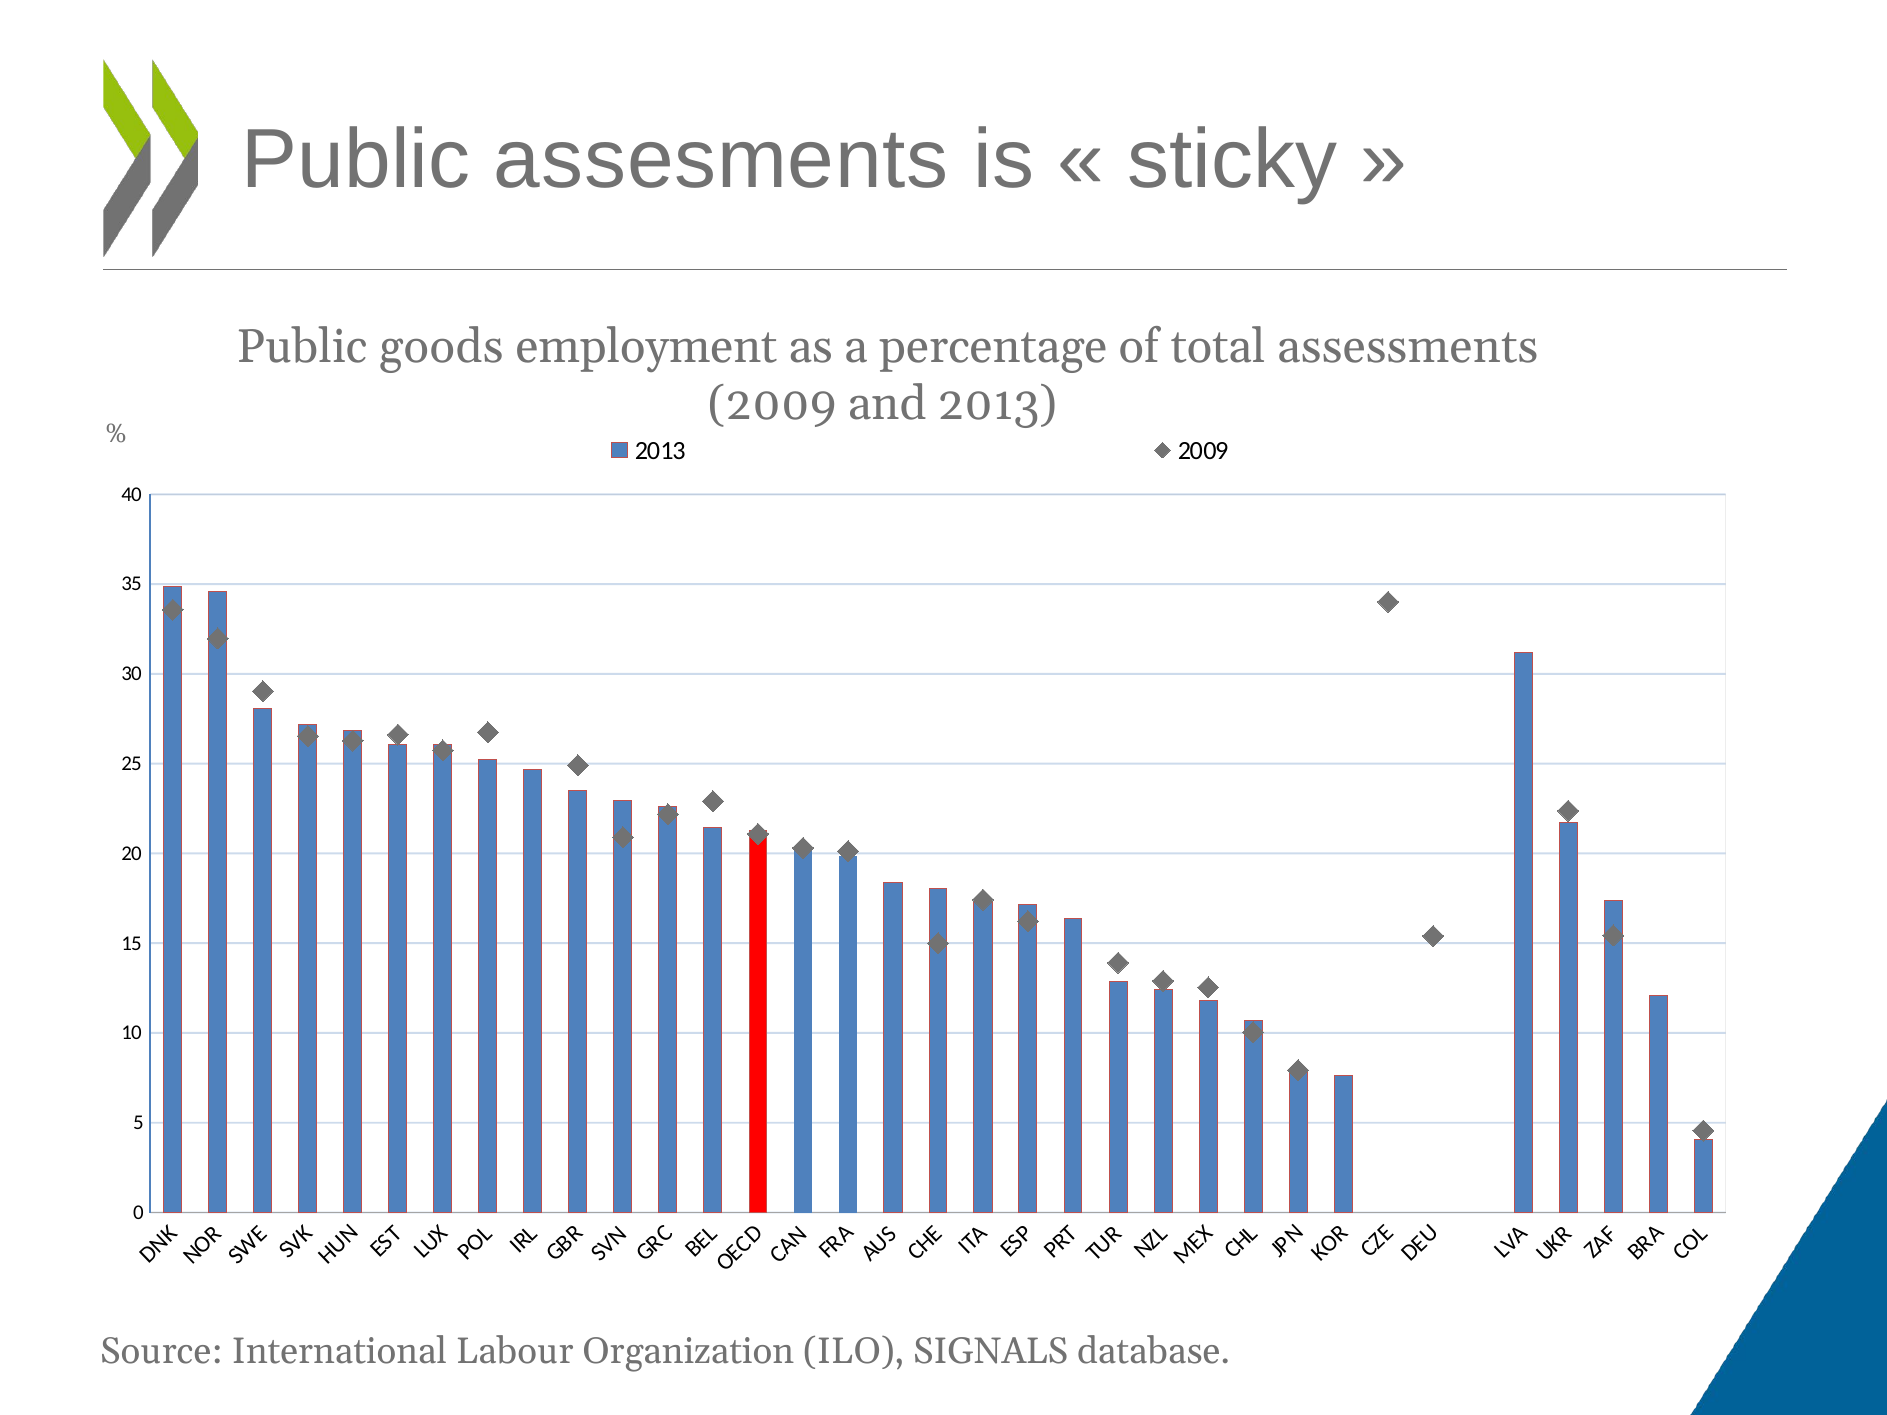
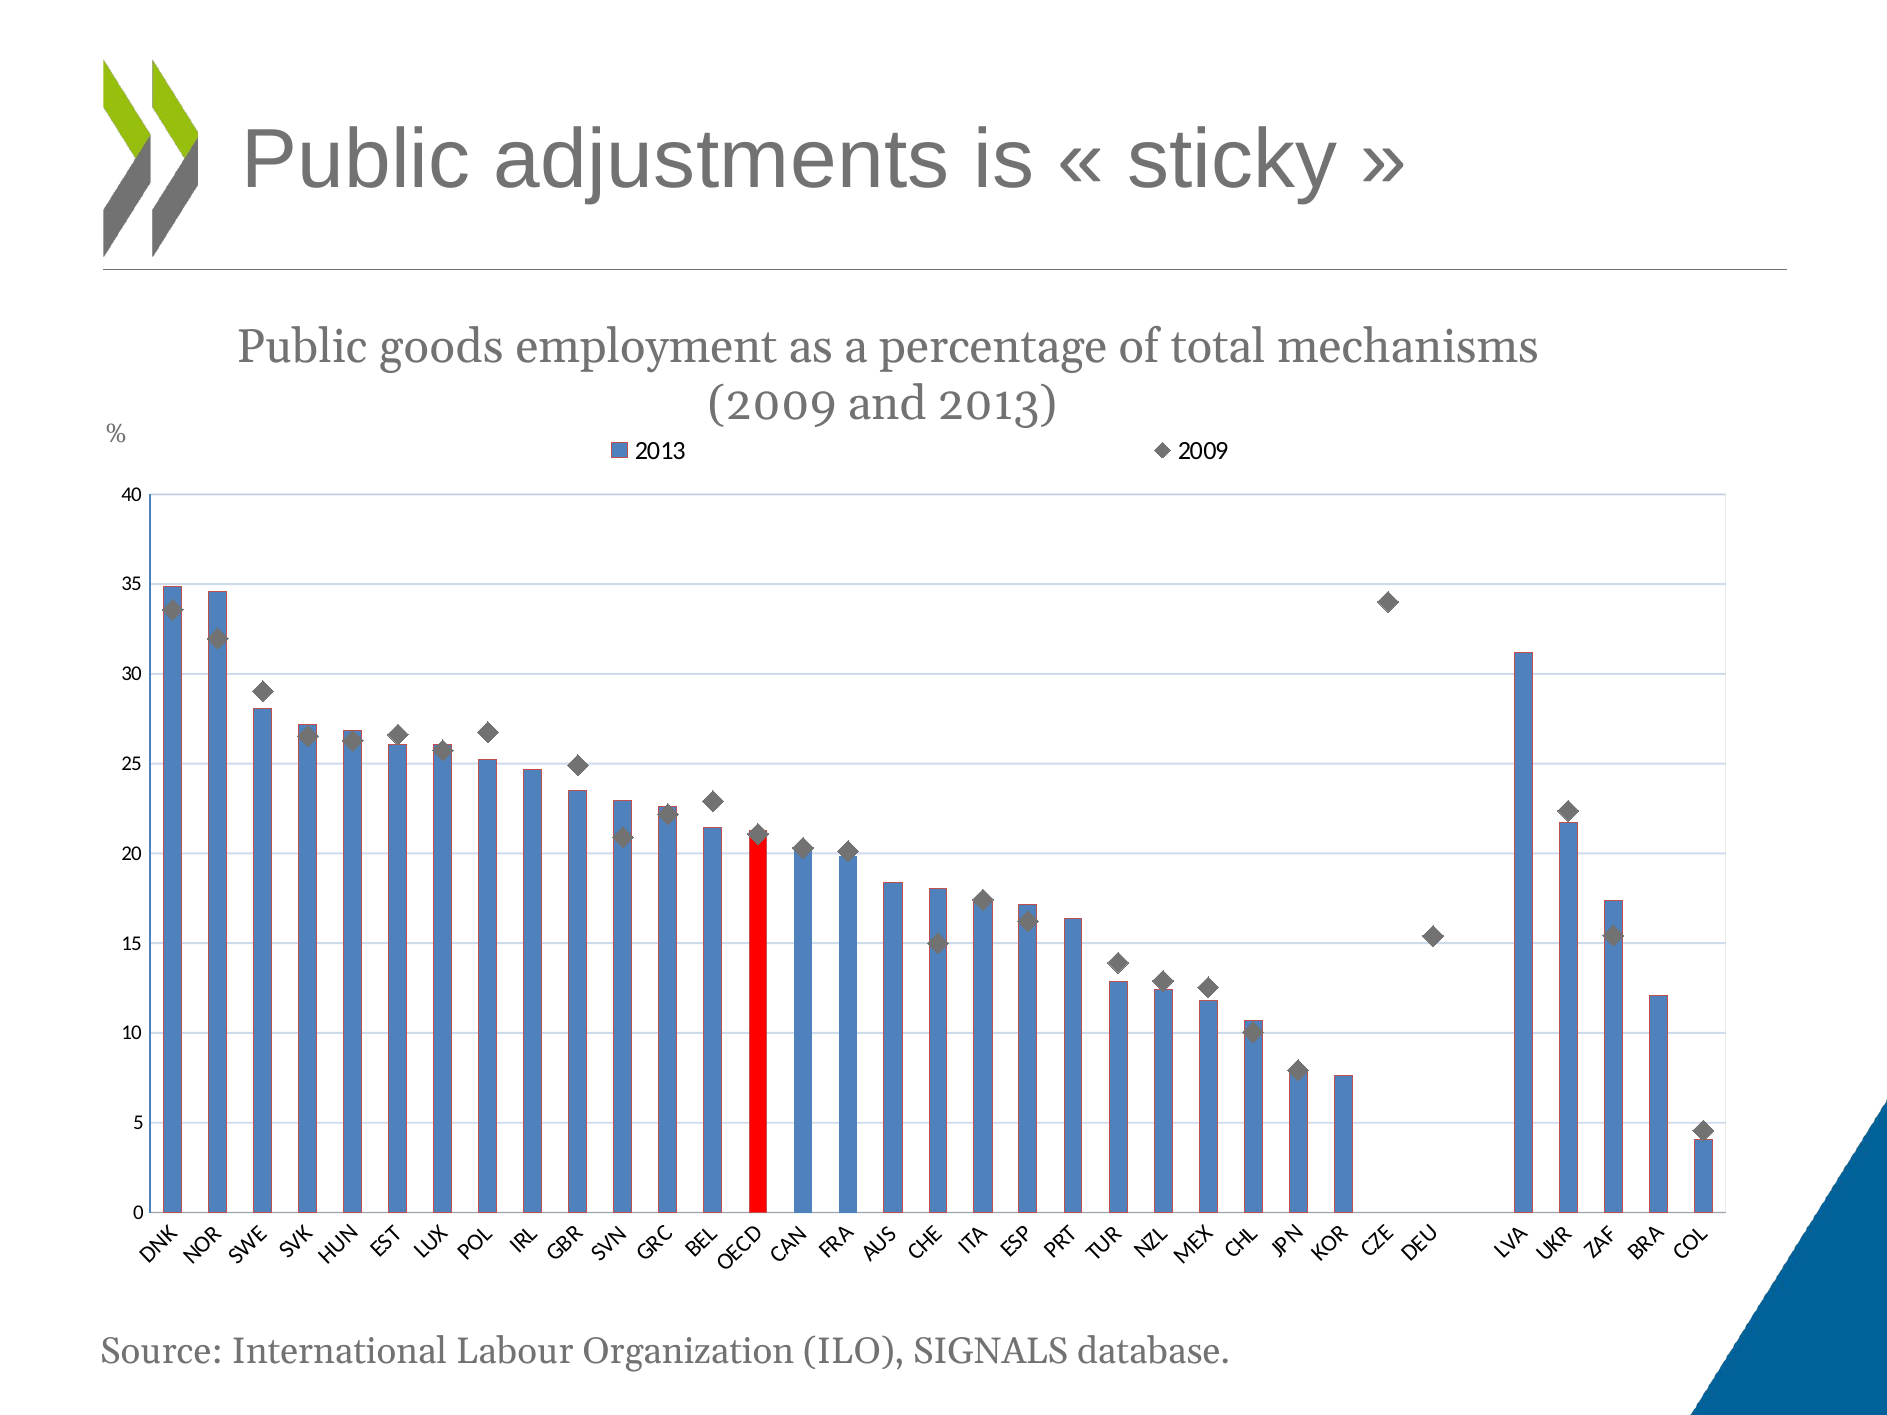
assesments: assesments -> adjustments
assessments: assessments -> mechanisms
